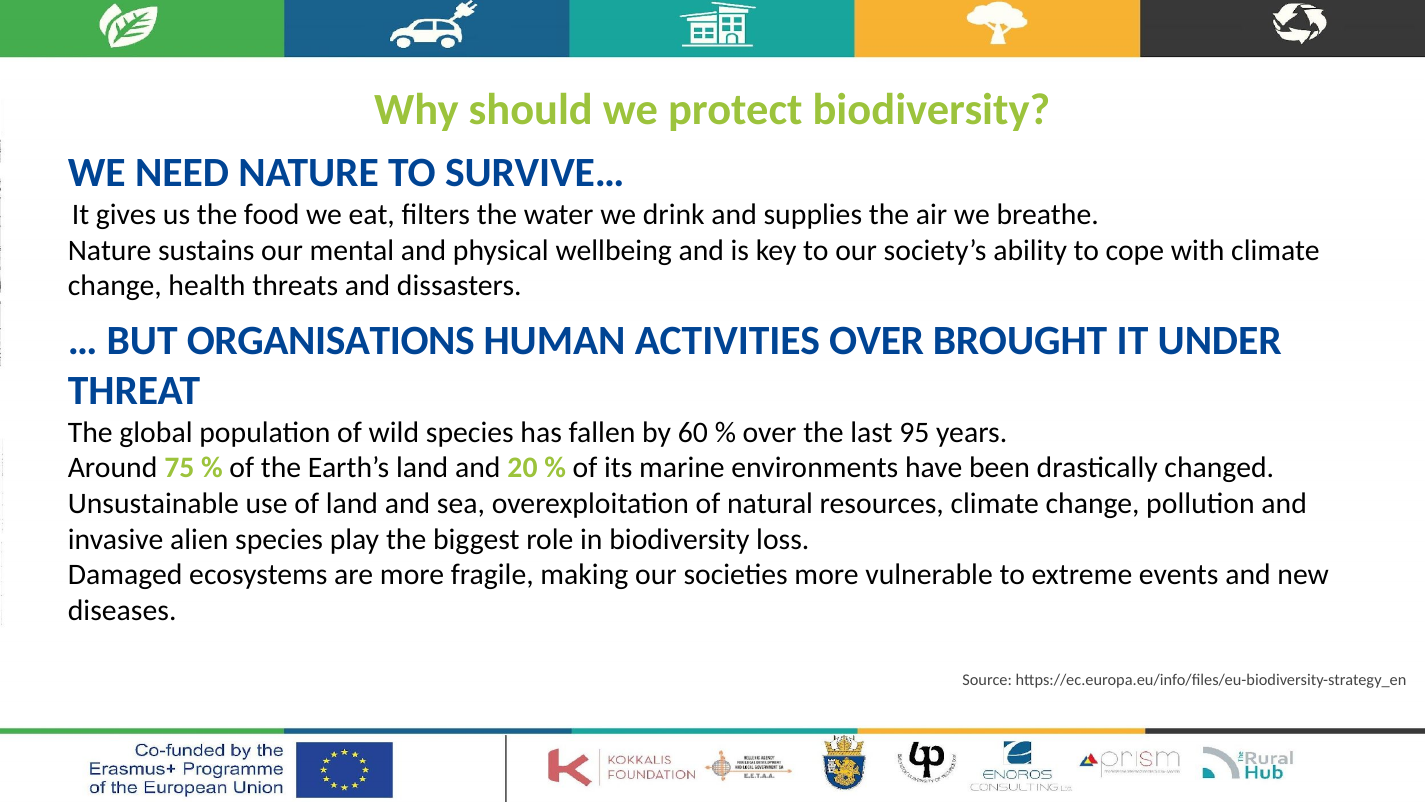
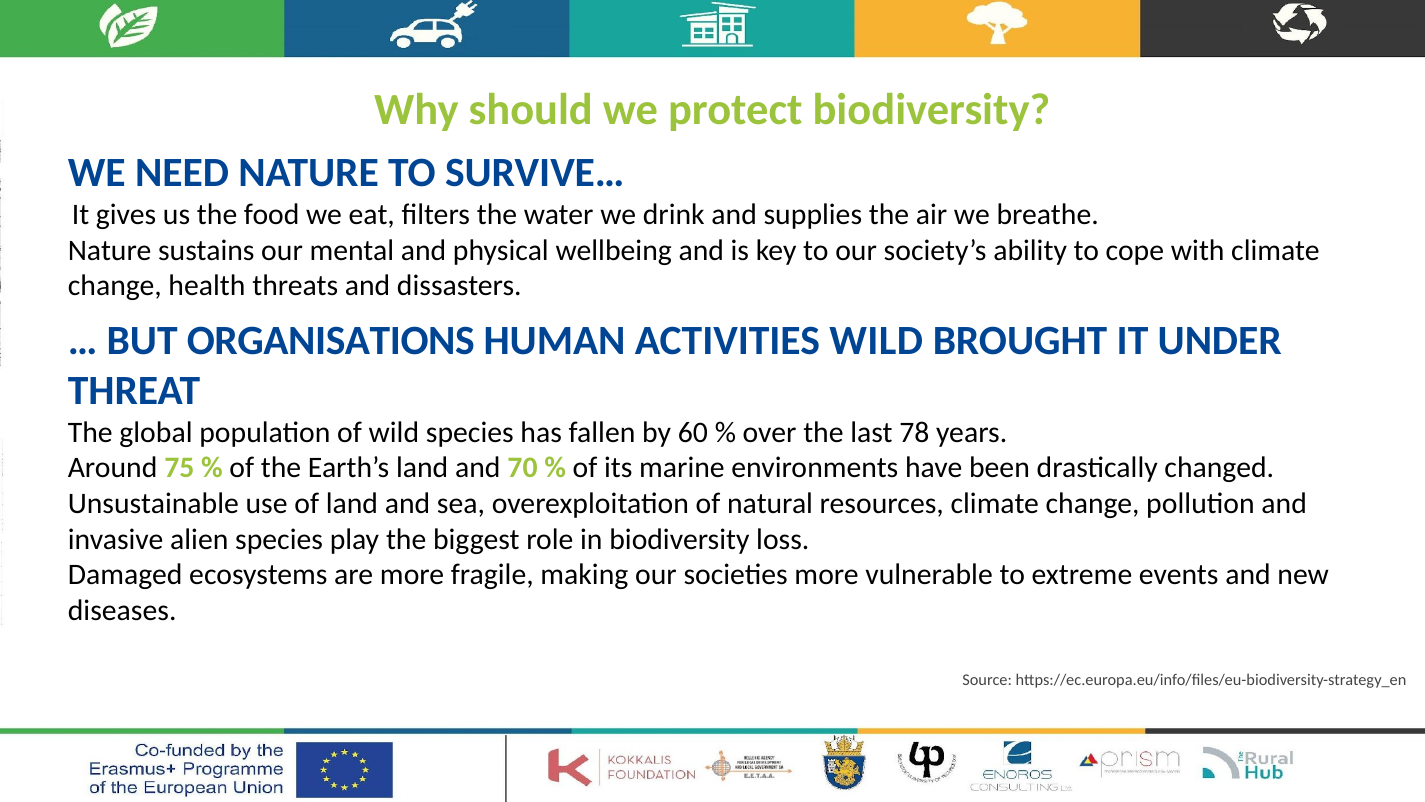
ACTIVITIES OVER: OVER -> WILD
95: 95 -> 78
20: 20 -> 70
